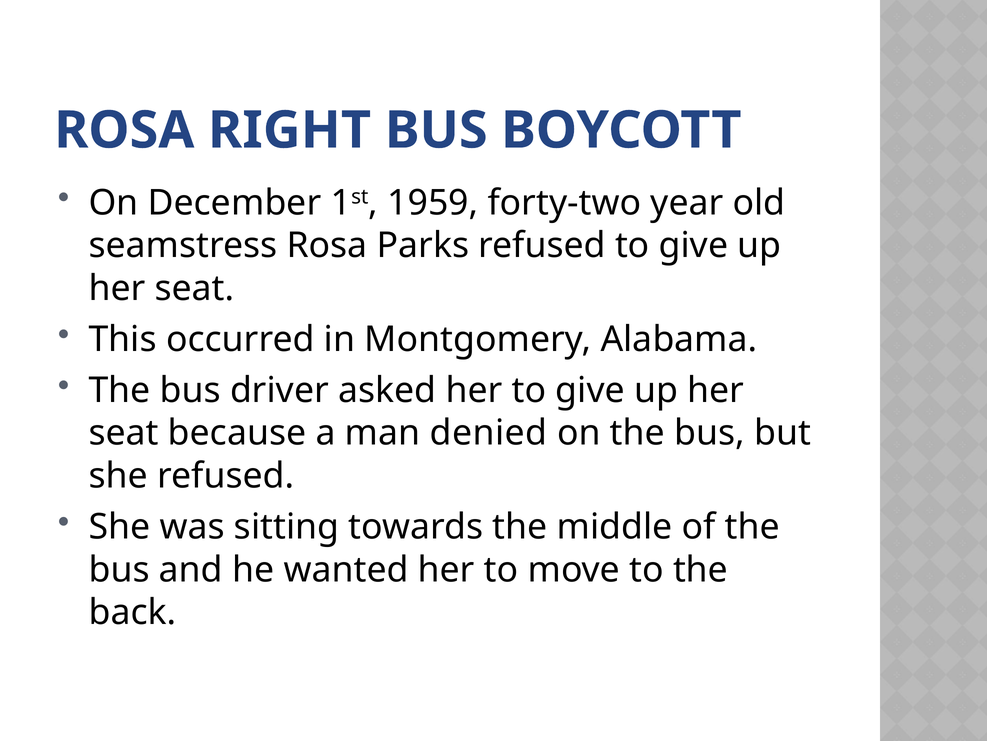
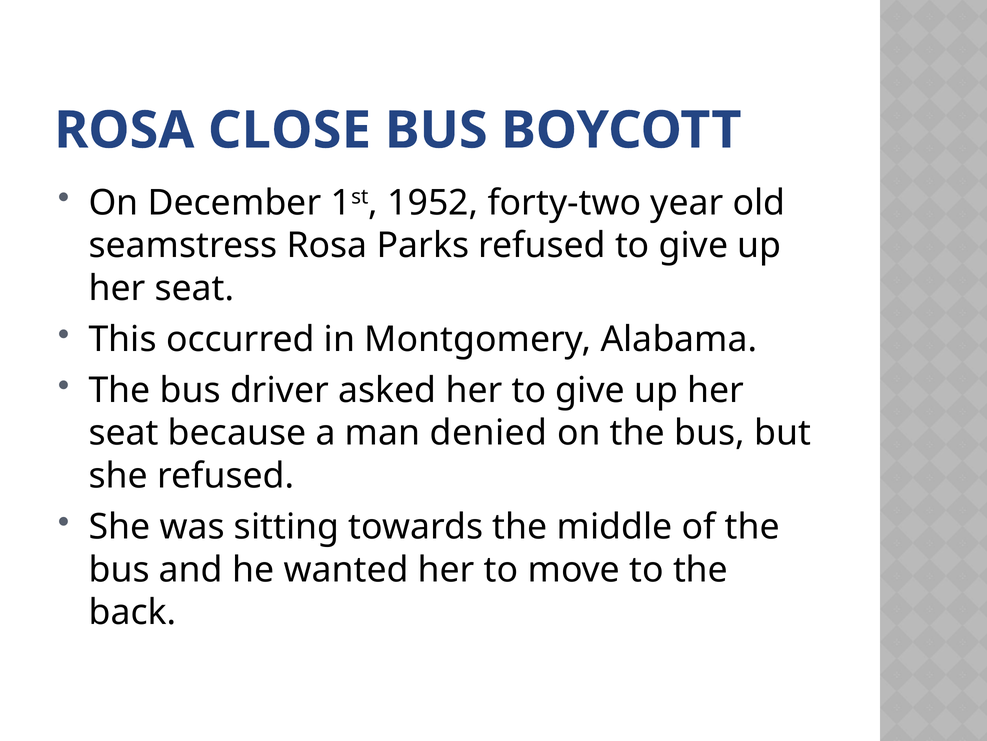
RIGHT: RIGHT -> CLOSE
1959: 1959 -> 1952
